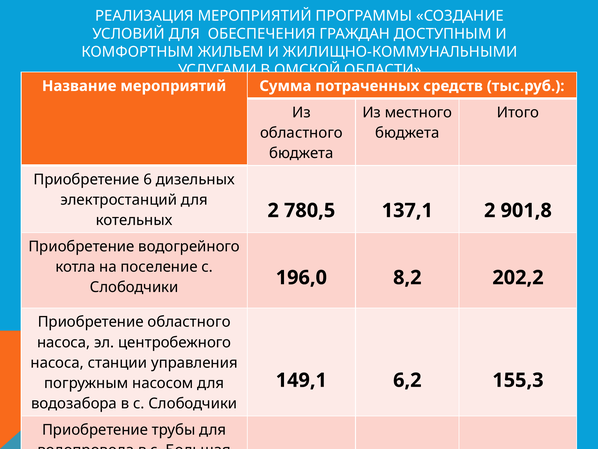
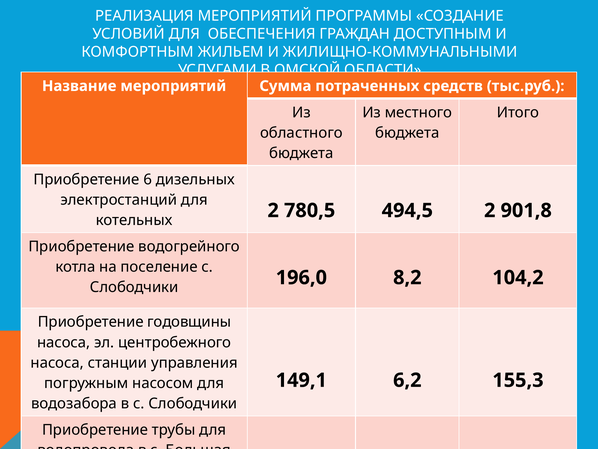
137,1: 137,1 -> 494,5
202,2: 202,2 -> 104,2
Приобретение областного: областного -> годовщины
